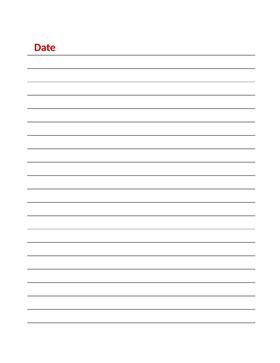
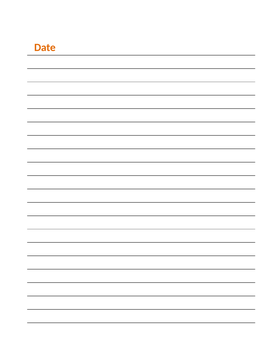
Date colour: red -> orange
